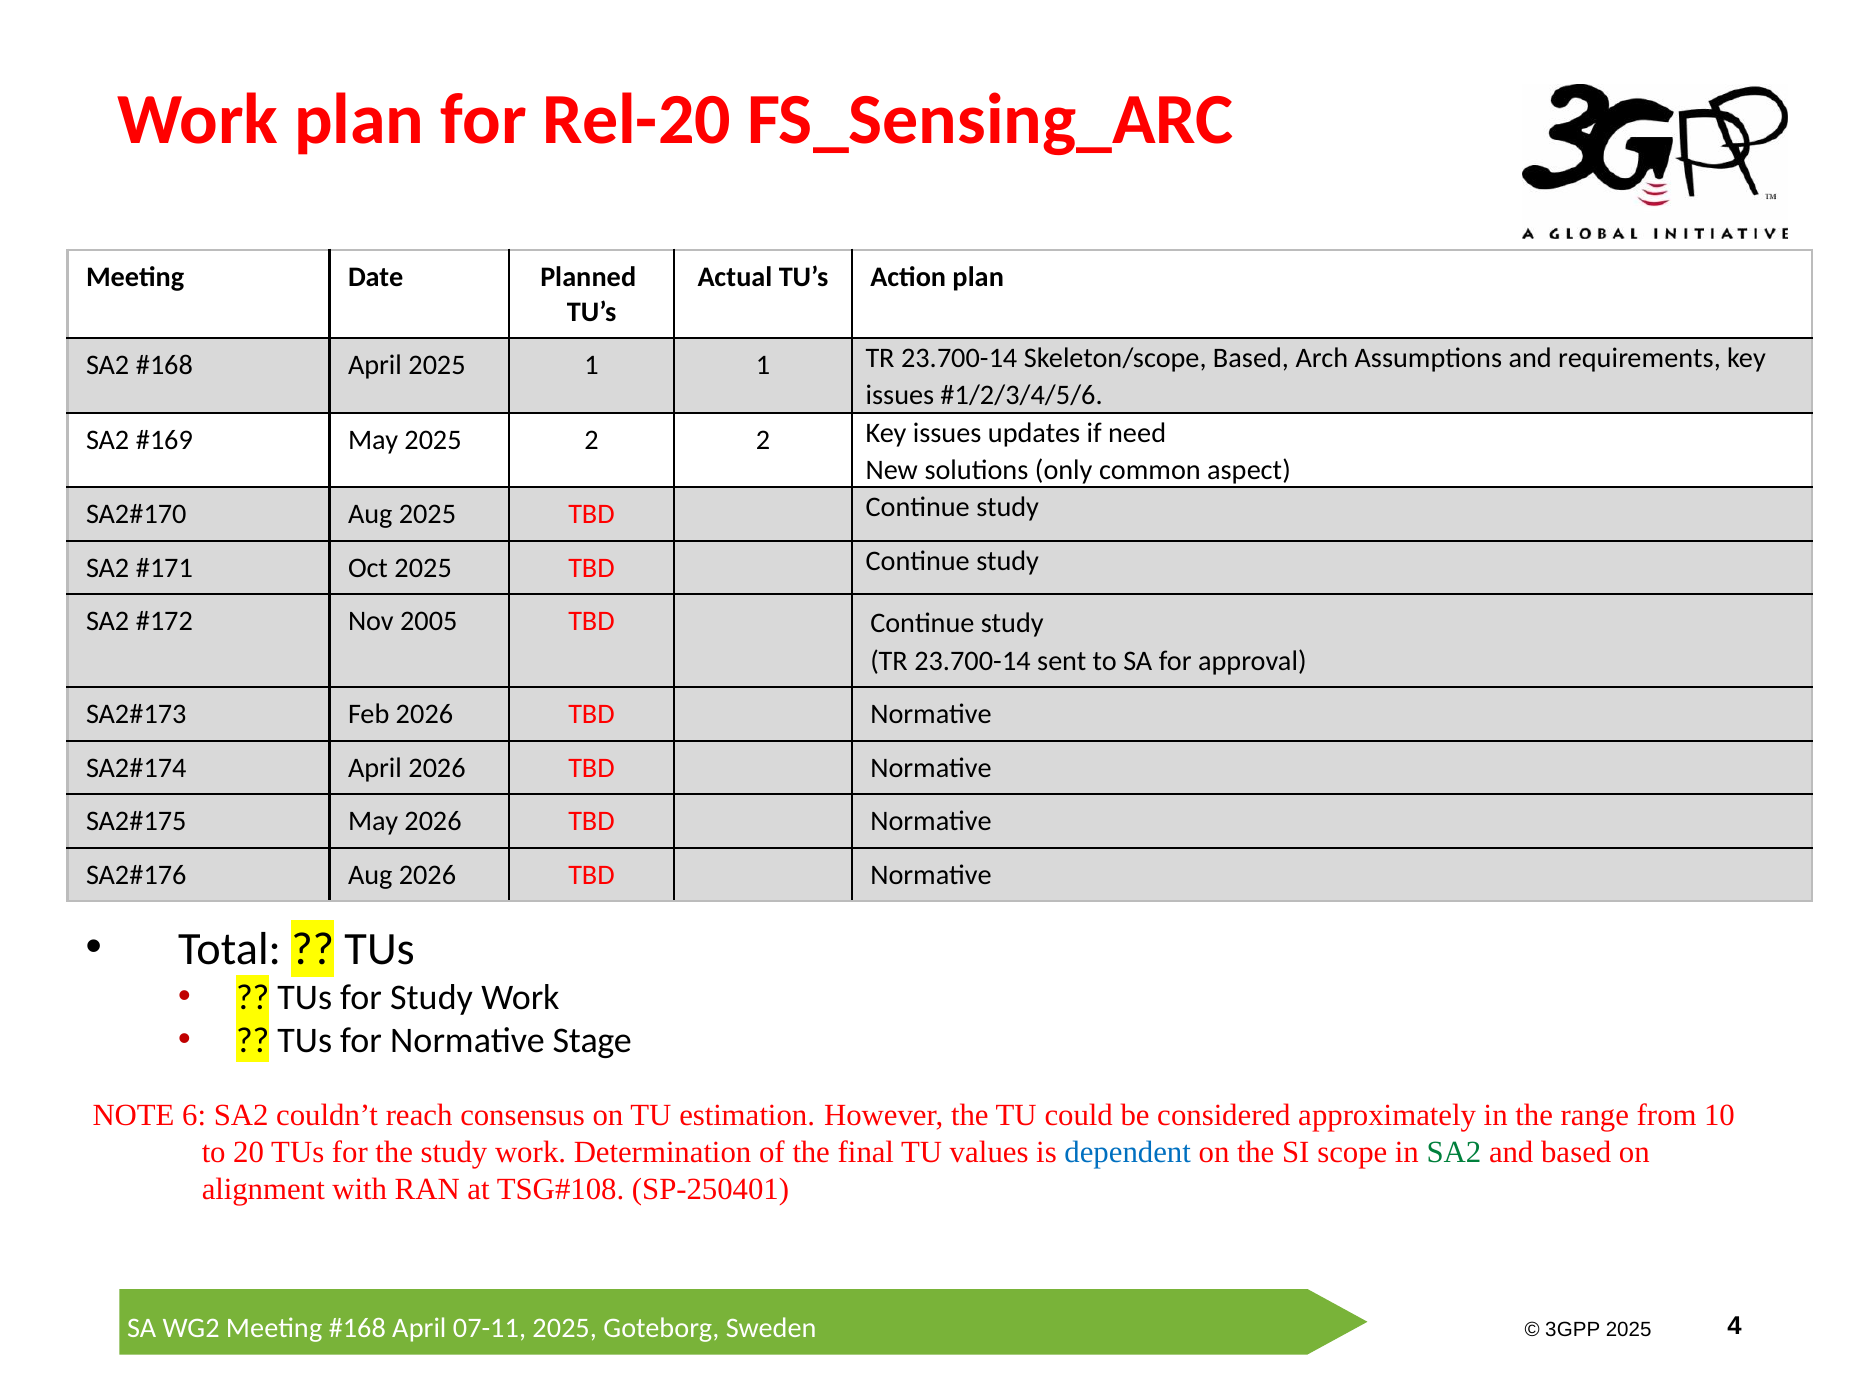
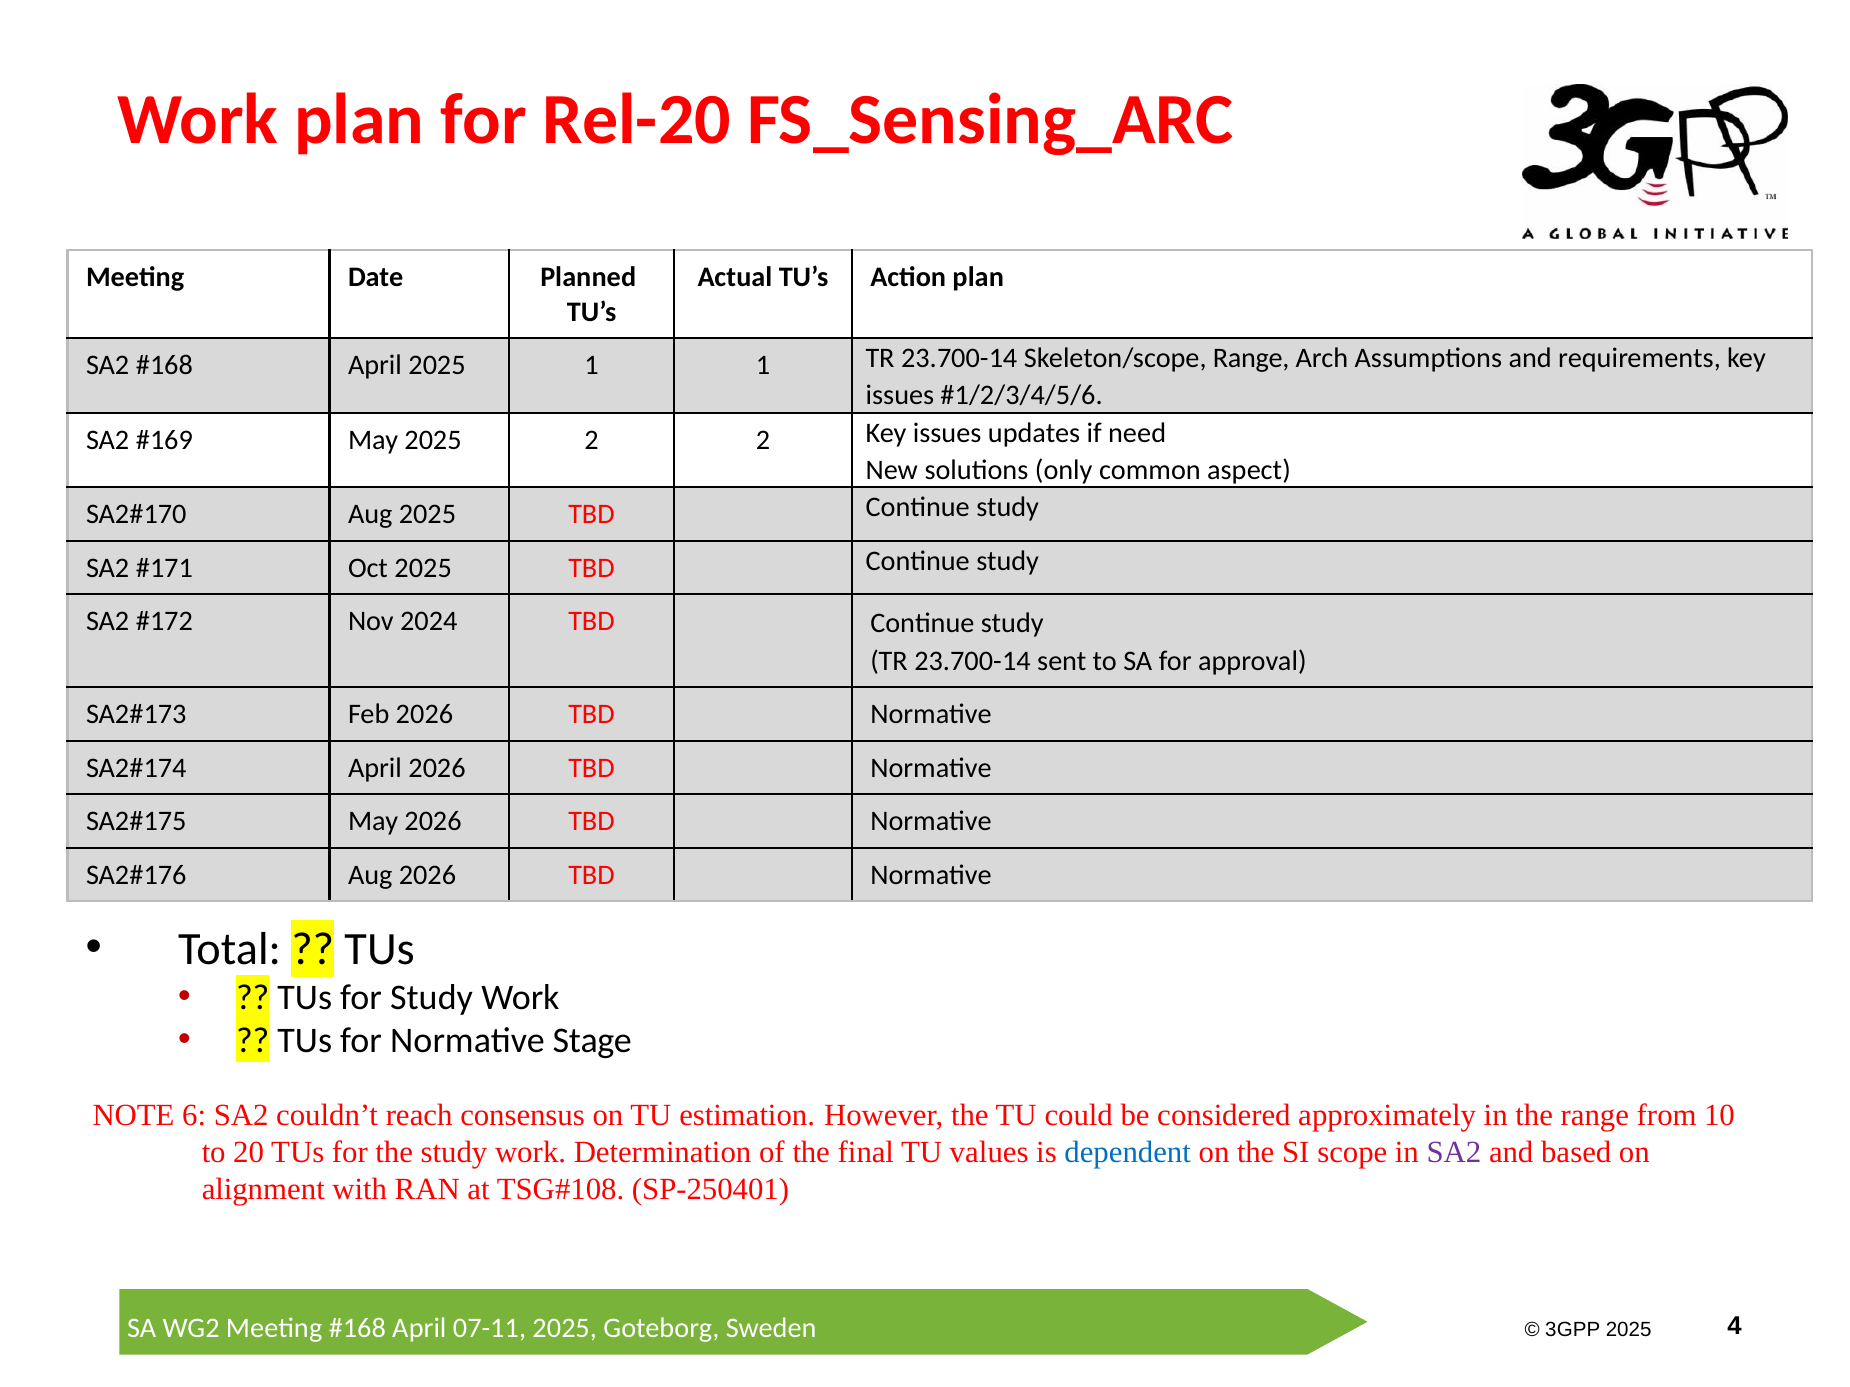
Skeleton/scope Based: Based -> Range
2005: 2005 -> 2024
SA2 at (1454, 1153) colour: green -> purple
